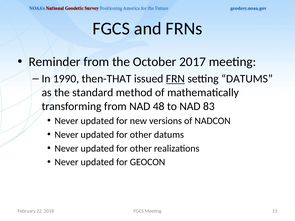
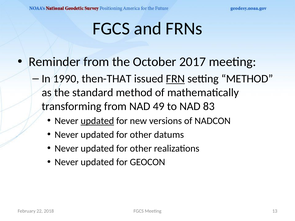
setting DATUMS: DATUMS -> METHOD
48: 48 -> 49
updated at (97, 121) underline: none -> present
